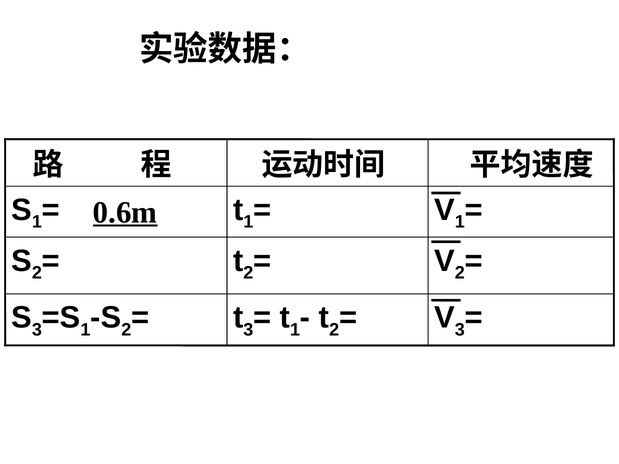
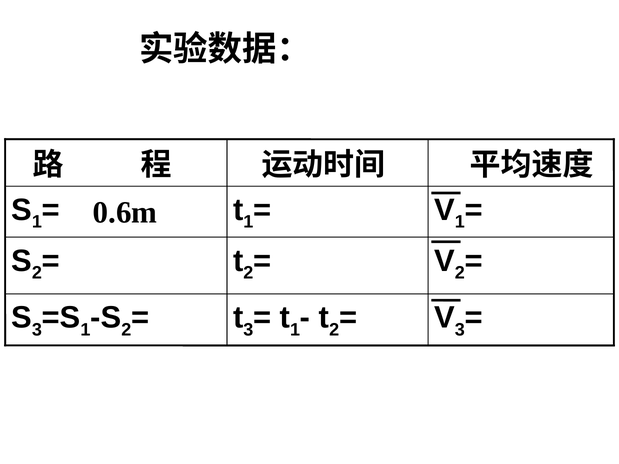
0.6m underline: present -> none
